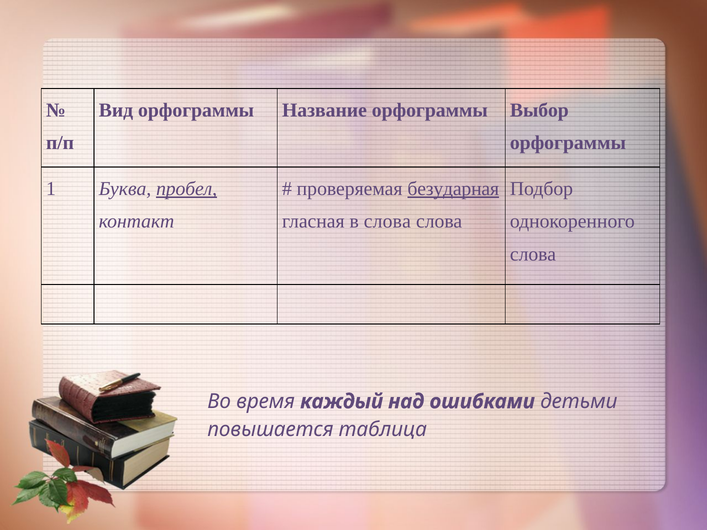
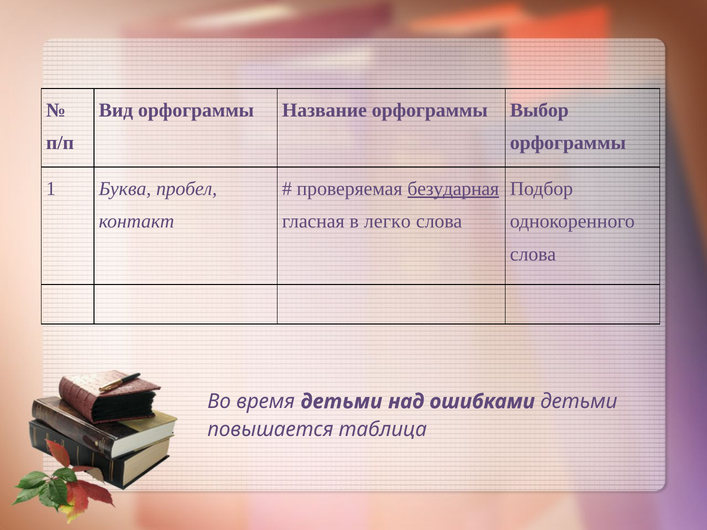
пробел underline: present -> none
в слова: слова -> легко
время каждый: каждый -> детьми
